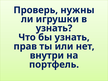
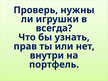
узнать at (54, 28): узнать -> всегда
